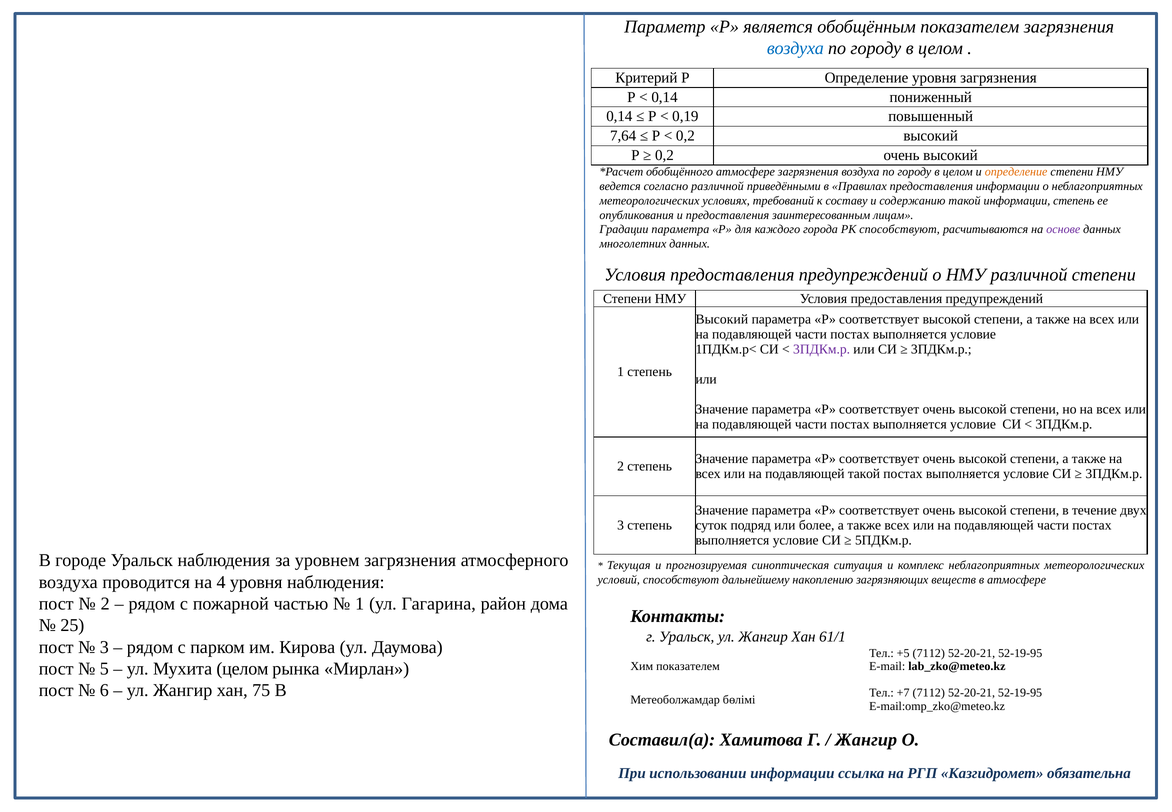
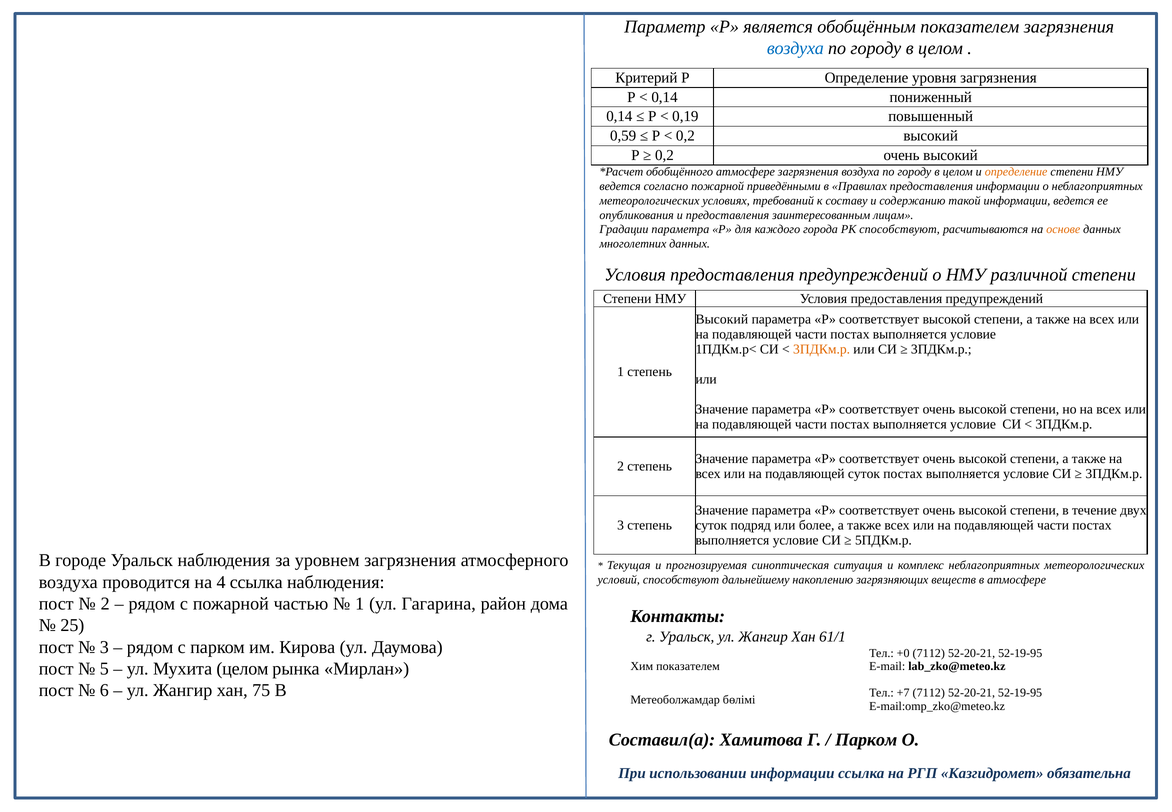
7,64: 7,64 -> 0,59
согласно различной: различной -> пожарной
информации степень: степень -> ведется
основе colour: purple -> orange
3ПДКм.р at (822, 349) colour: purple -> orange
подавляющей такой: такой -> суток
4 уровня: уровня -> ссылка
+5: +5 -> +0
Жангир at (866, 739): Жангир -> Парком
